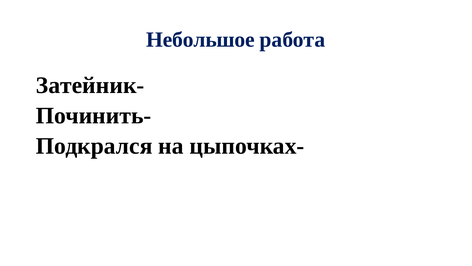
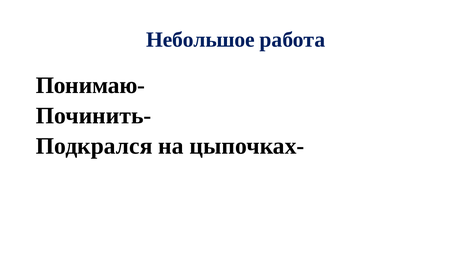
Затейник-: Затейник- -> Понимаю-
